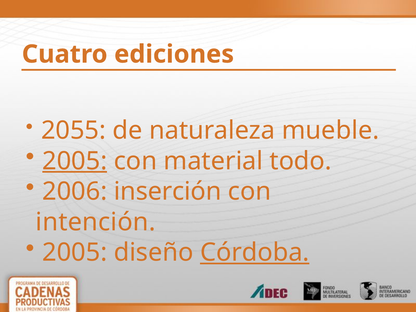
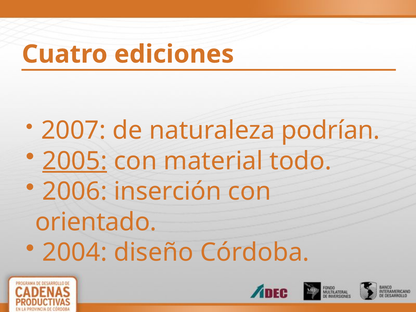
2055: 2055 -> 2007
mueble: mueble -> podrían
intención: intención -> orientado
2005 at (75, 252): 2005 -> 2004
Córdoba underline: present -> none
